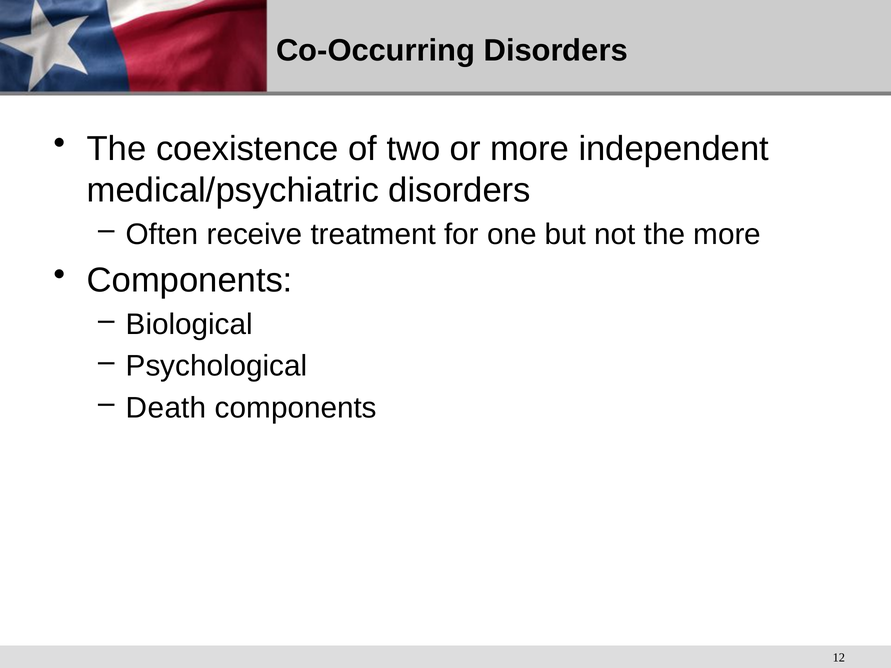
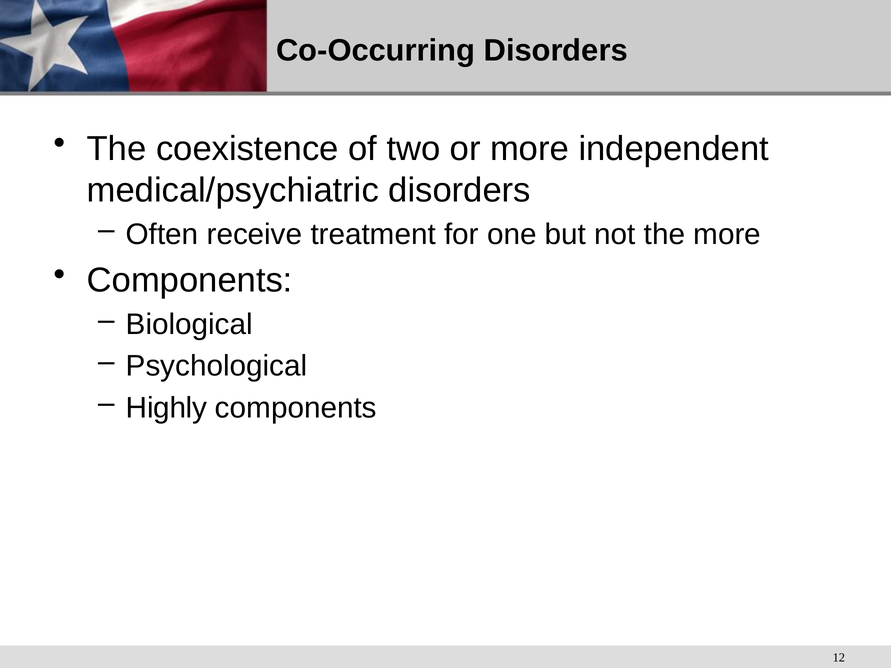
Death: Death -> Highly
